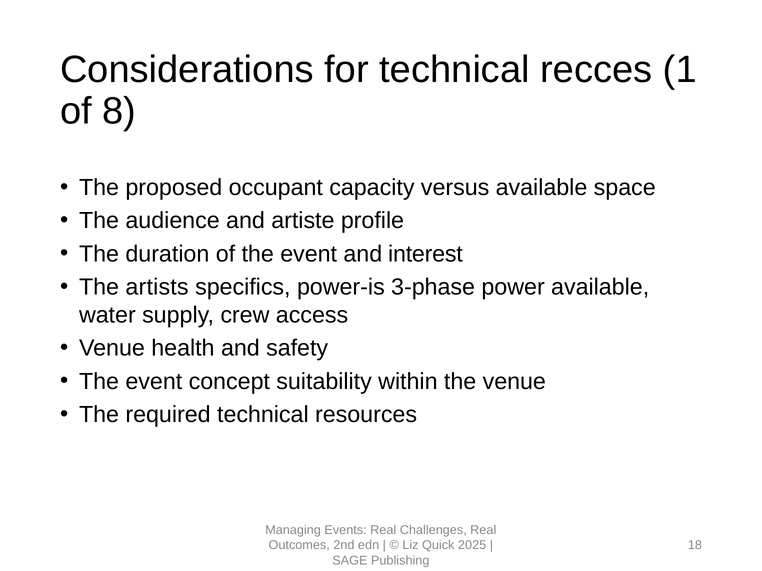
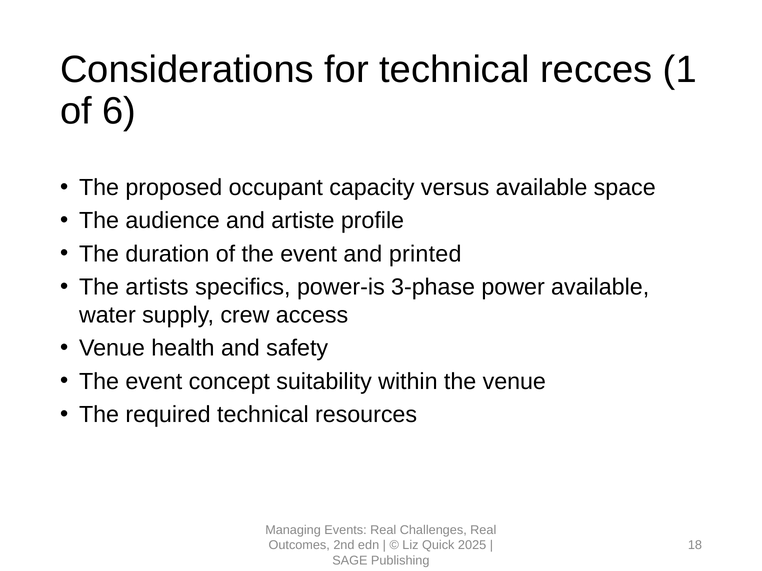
8: 8 -> 6
interest: interest -> printed
